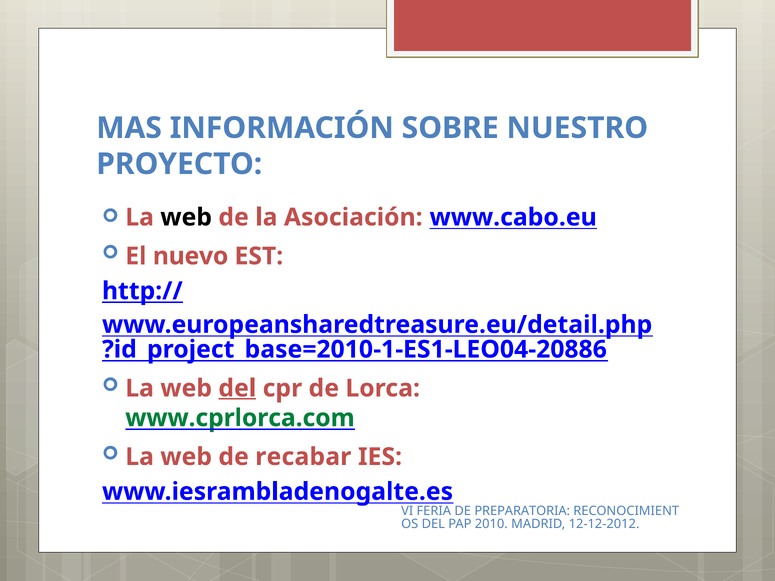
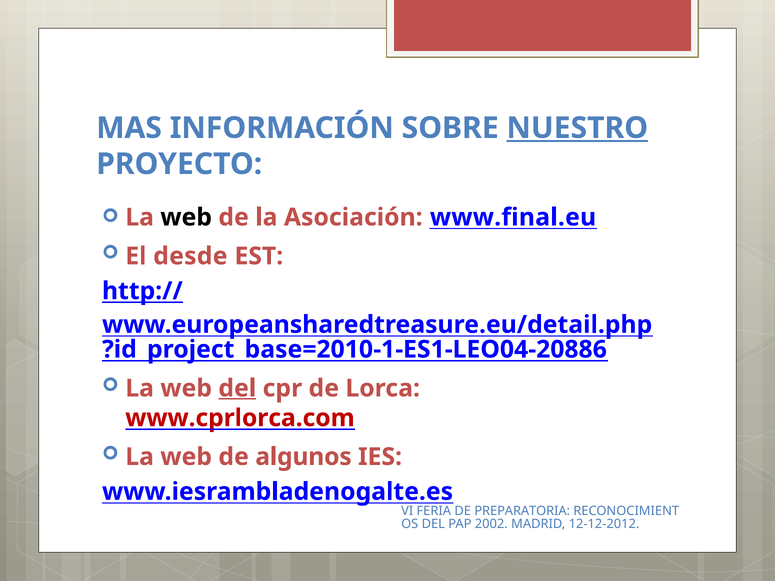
NUESTRO underline: none -> present
www.cabo.eu: www.cabo.eu -> www.final.eu
nuevo: nuevo -> desde
www.cprlorca.com colour: green -> red
recabar: recabar -> algunos
2010: 2010 -> 2002
